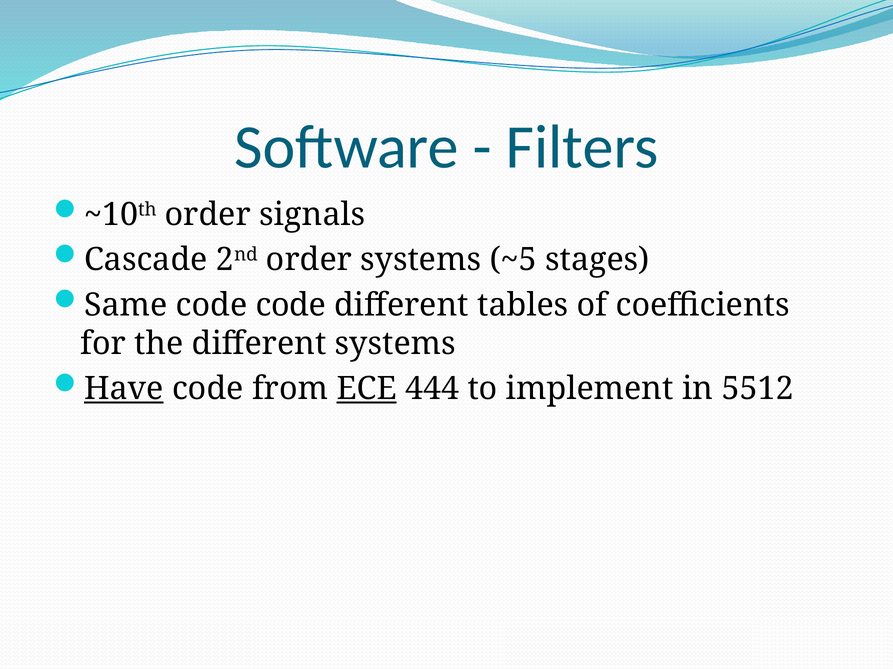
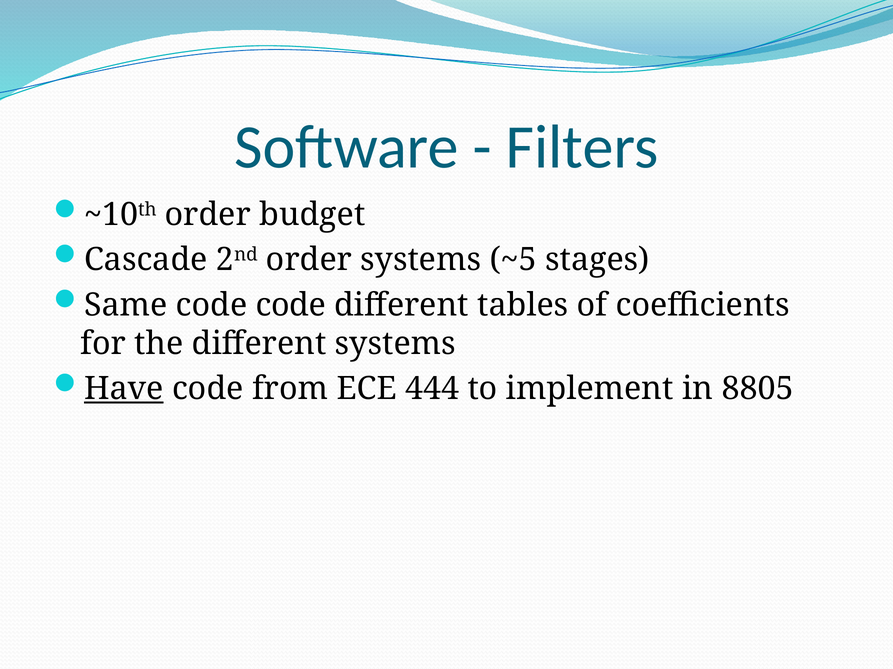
signals: signals -> budget
ECE underline: present -> none
5512: 5512 -> 8805
